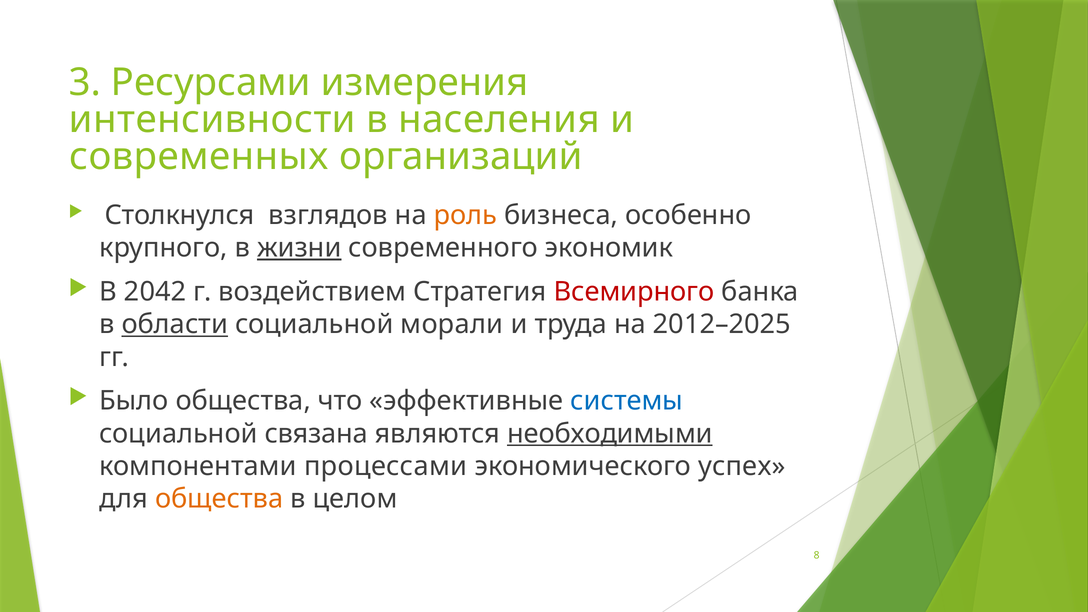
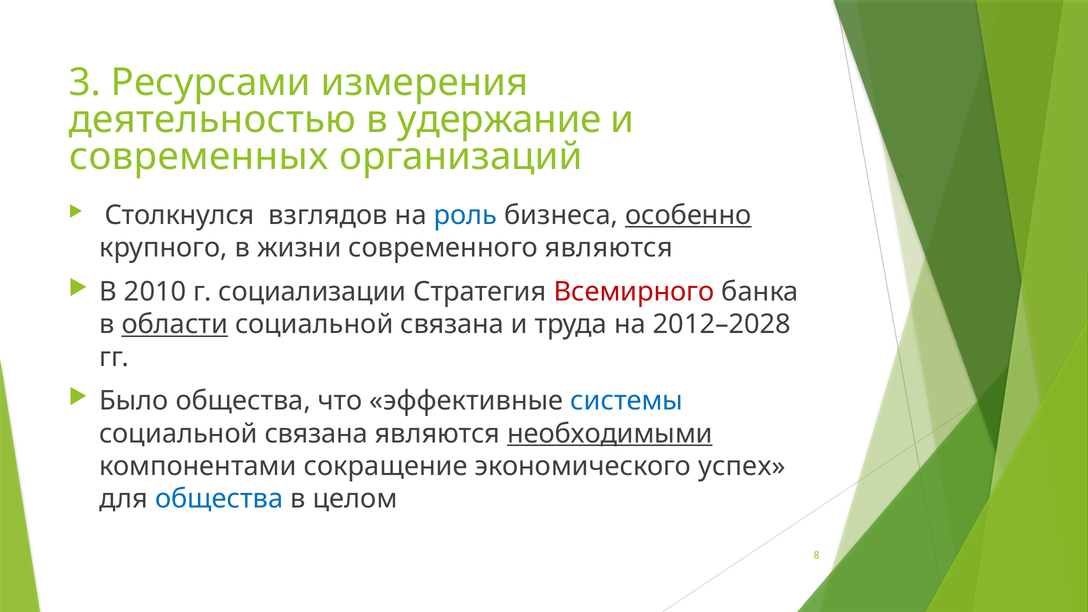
интенсивности: интенсивности -> деятельностью
населения: населения -> удержание
роль colour: orange -> blue
особенно underline: none -> present
жизни underline: present -> none
современного экономик: экономик -> являются
2042: 2042 -> 2010
воздействием: воздействием -> социализации
морали at (452, 324): морали -> связана
2012–2025: 2012–2025 -> 2012–2028
процессами: процессами -> сокращение
общества at (219, 499) colour: orange -> blue
